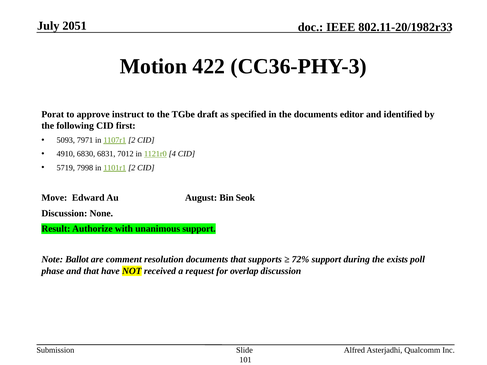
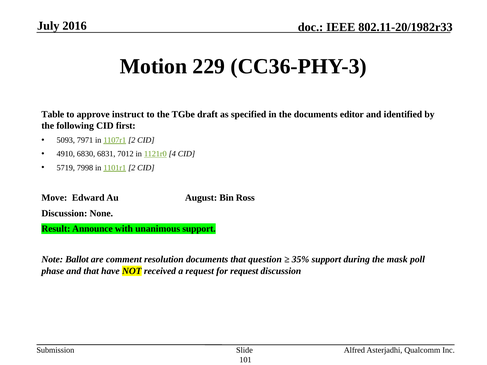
2051: 2051 -> 2016
422: 422 -> 229
Porat: Porat -> Table
Seok: Seok -> Ross
Authorize: Authorize -> Announce
supports: supports -> question
72%: 72% -> 35%
exists: exists -> mask
for overlap: overlap -> request
